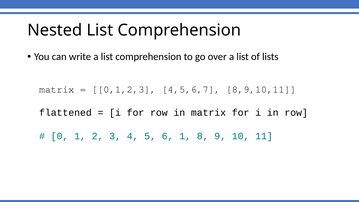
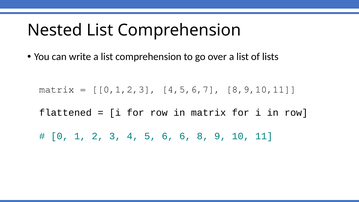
6 1: 1 -> 6
